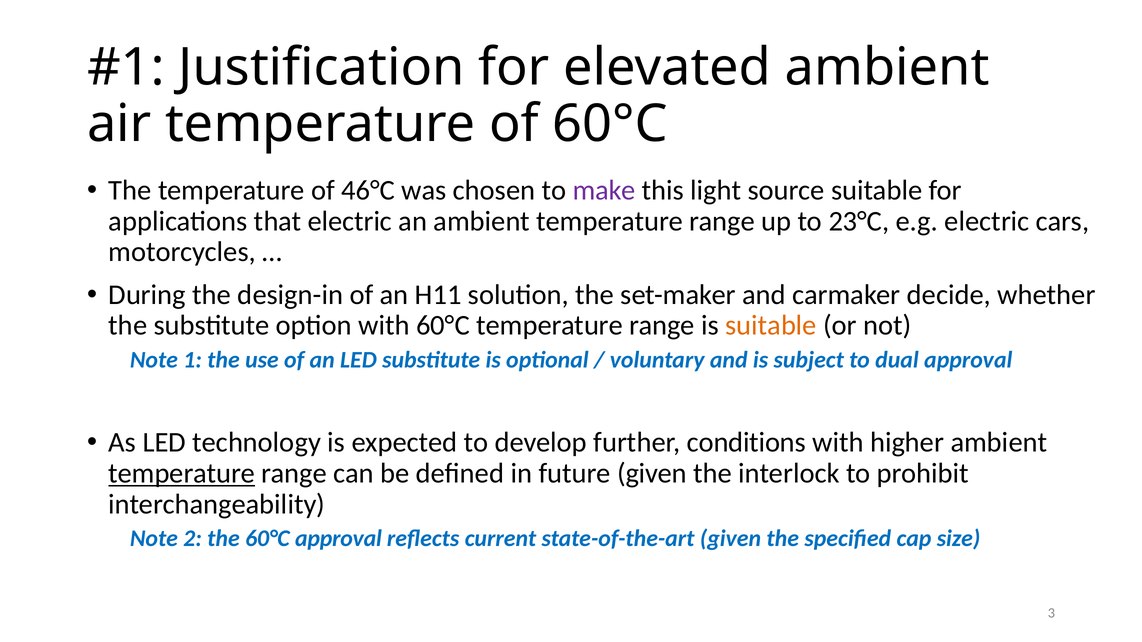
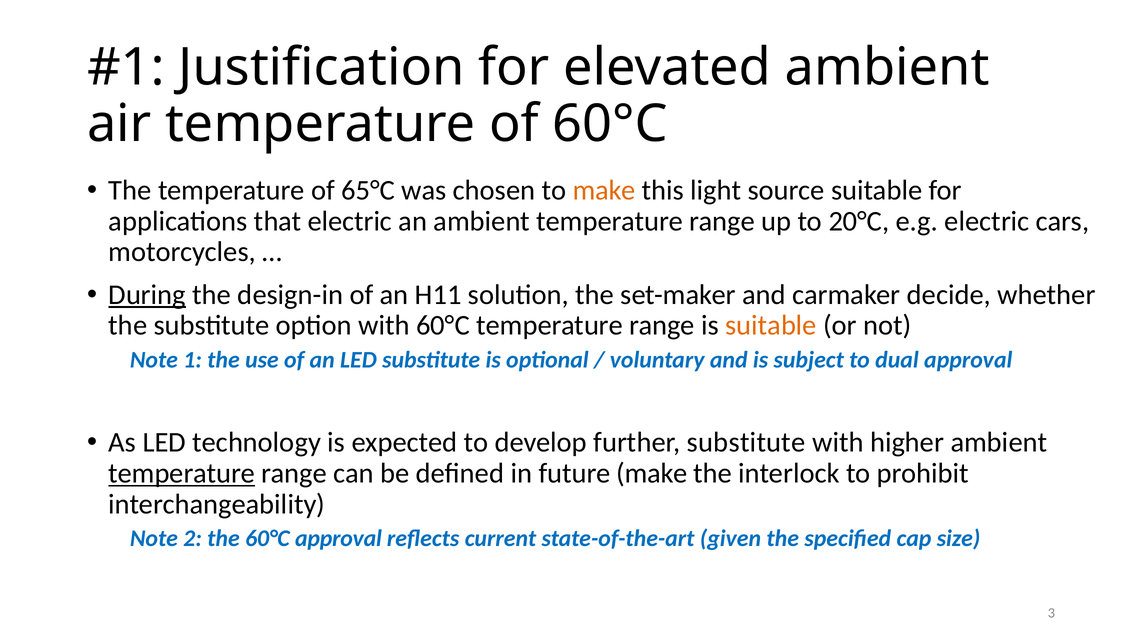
46°C: 46°C -> 65°C
make at (604, 191) colour: purple -> orange
23°C: 23°C -> 20°C
During underline: none -> present
further conditions: conditions -> substitute
future given: given -> make
